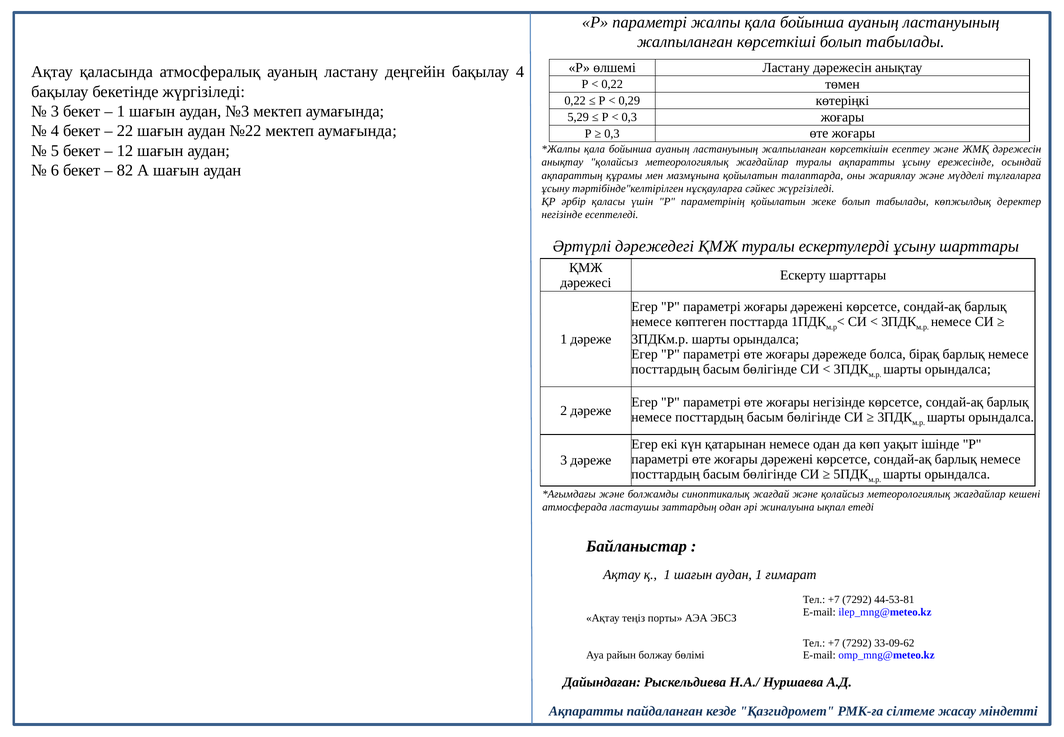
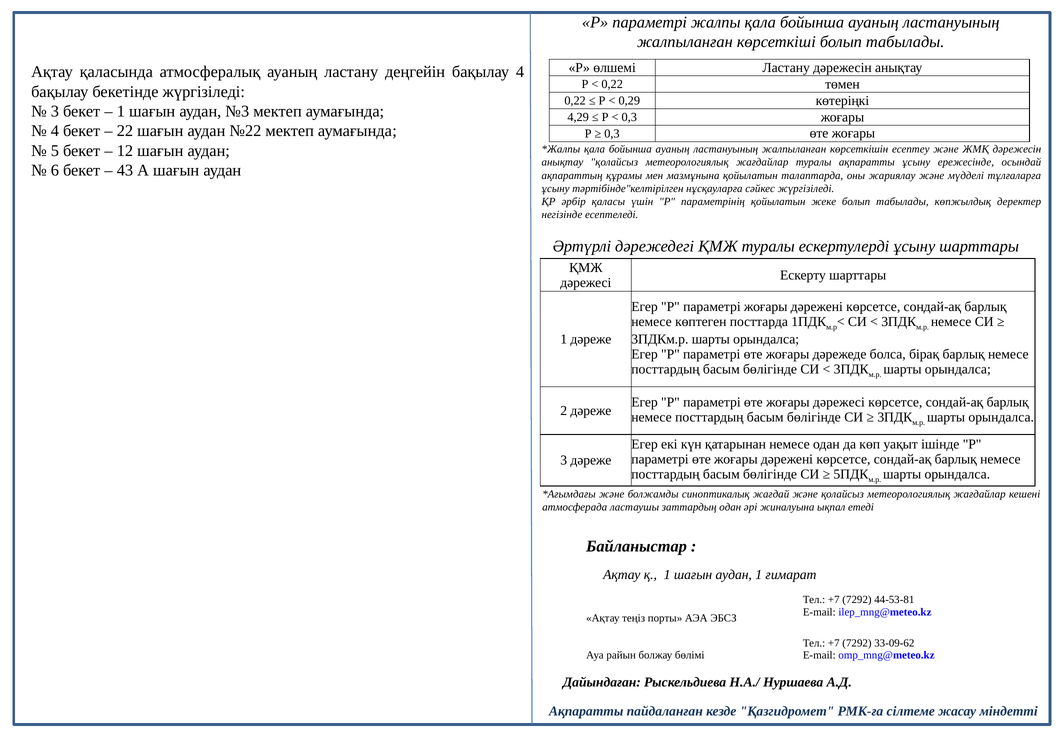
5,29: 5,29 -> 4,29
82: 82 -> 43
жоғары негізінде: негізінде -> дәрежесі
